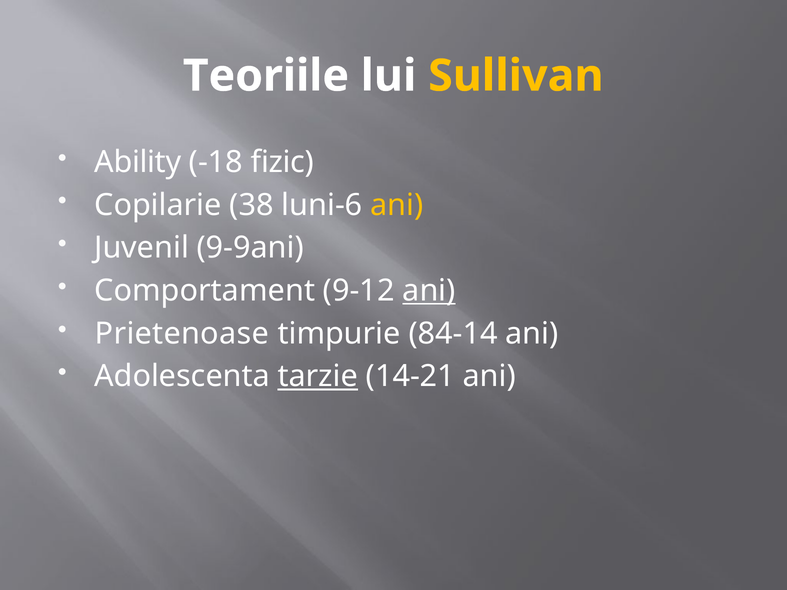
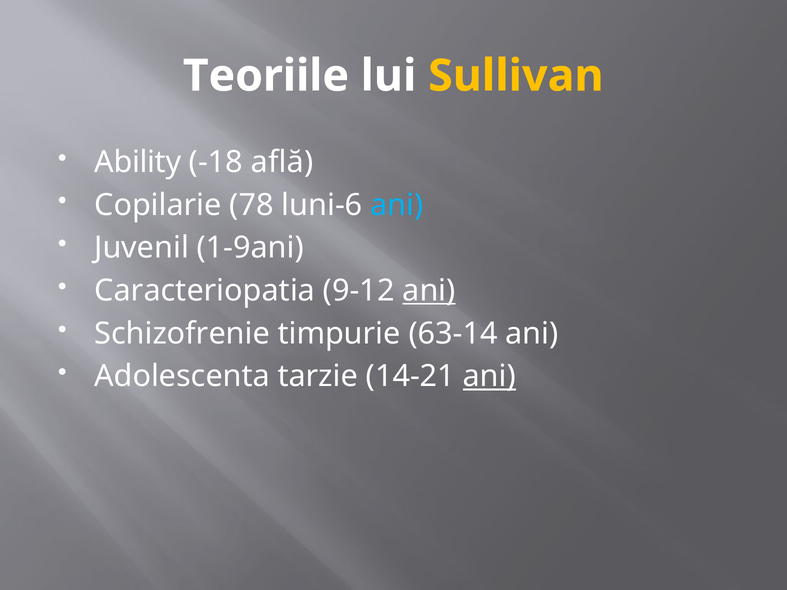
fizic: fizic -> află
38: 38 -> 78
ani at (397, 205) colour: yellow -> light blue
9-9ani: 9-9ani -> 1-9ani
Comportament: Comportament -> Caracteriopatia
Prietenoase: Prietenoase -> Schizofrenie
84-14: 84-14 -> 63-14
tarzie underline: present -> none
ani at (489, 377) underline: none -> present
